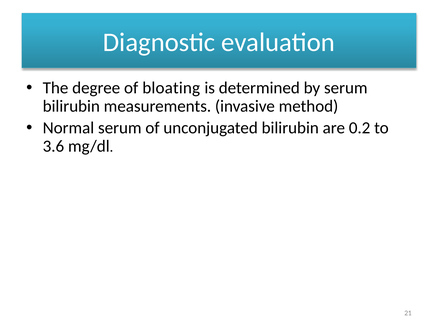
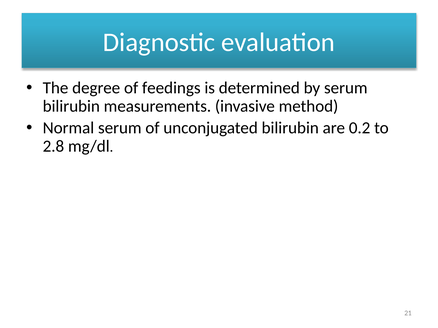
bloating: bloating -> feedings
3.6: 3.6 -> 2.8
